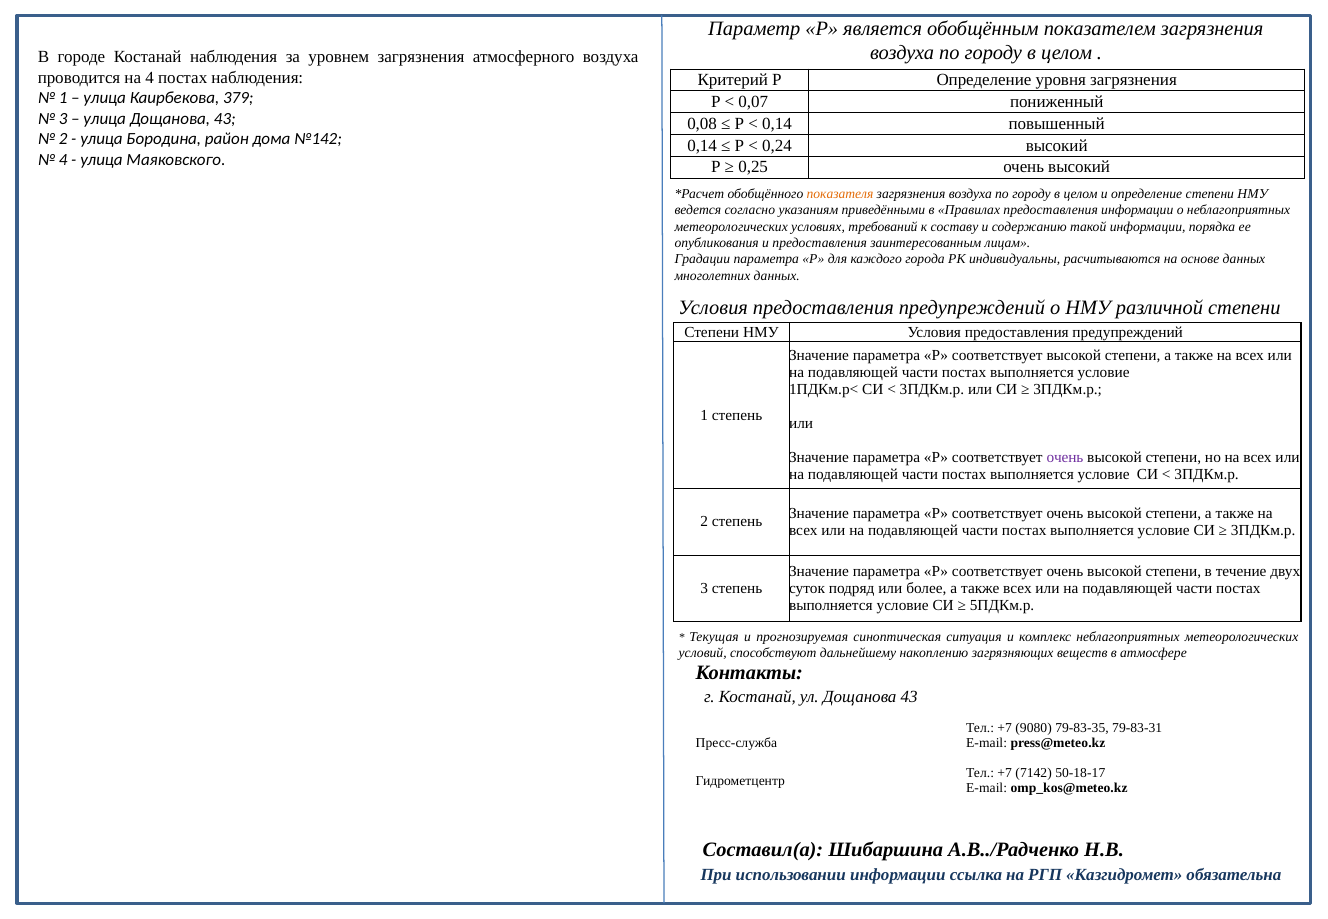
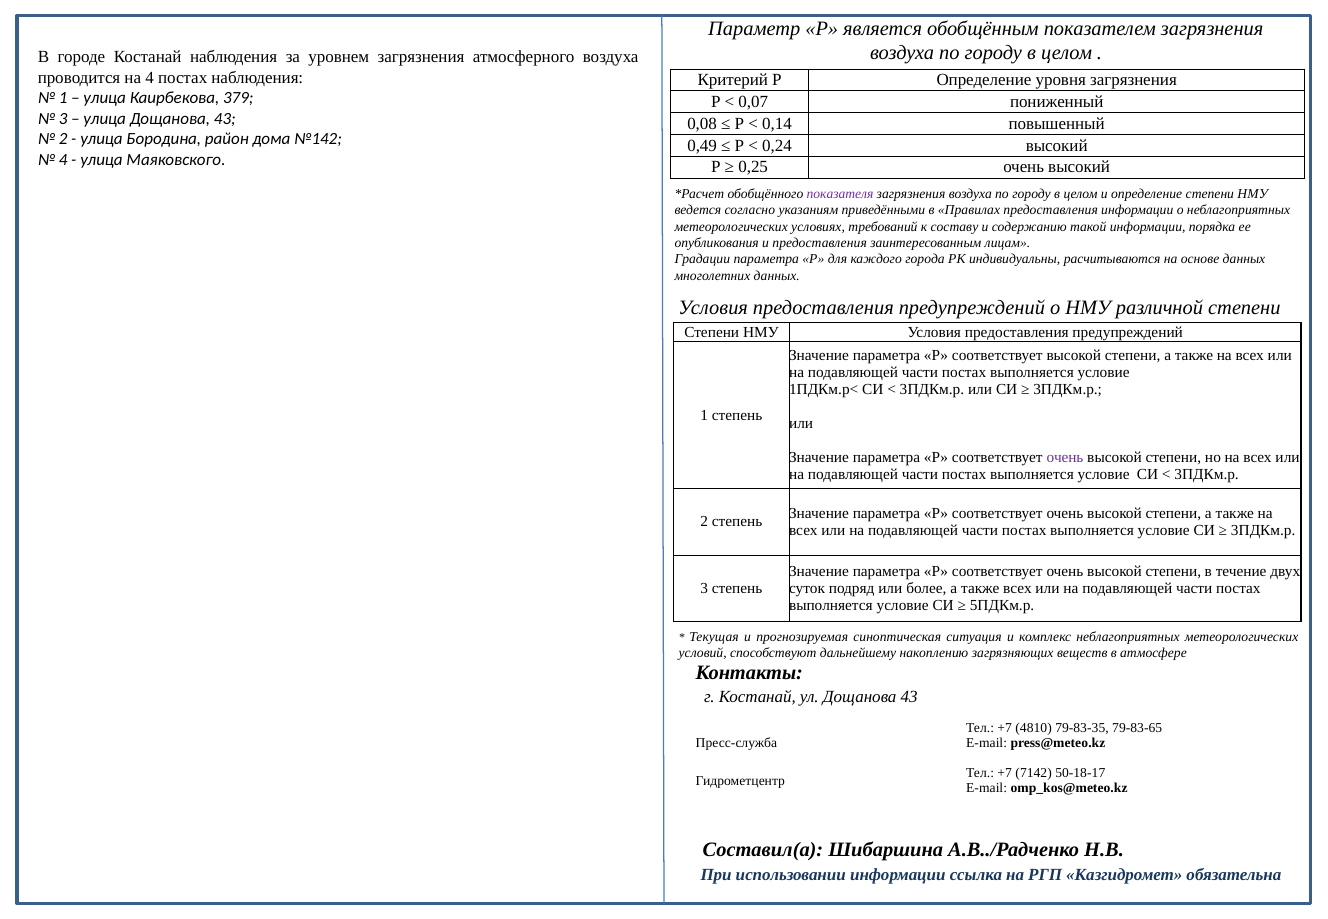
0,14 at (702, 145): 0,14 -> 0,49
показателя colour: orange -> purple
9080: 9080 -> 4810
79-83-31: 79-83-31 -> 79-83-65
